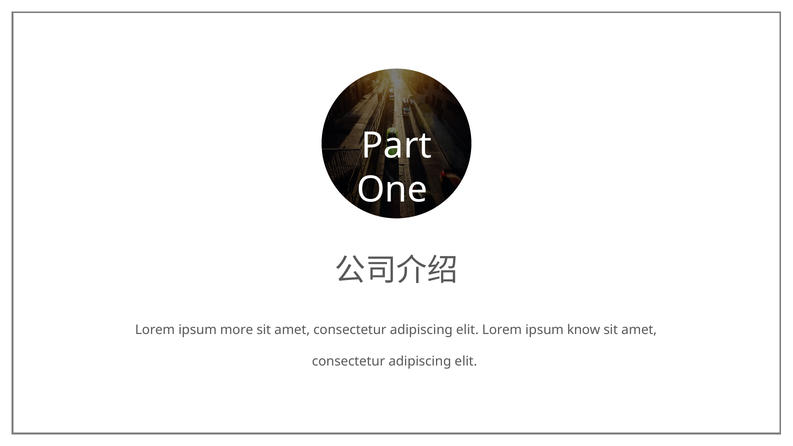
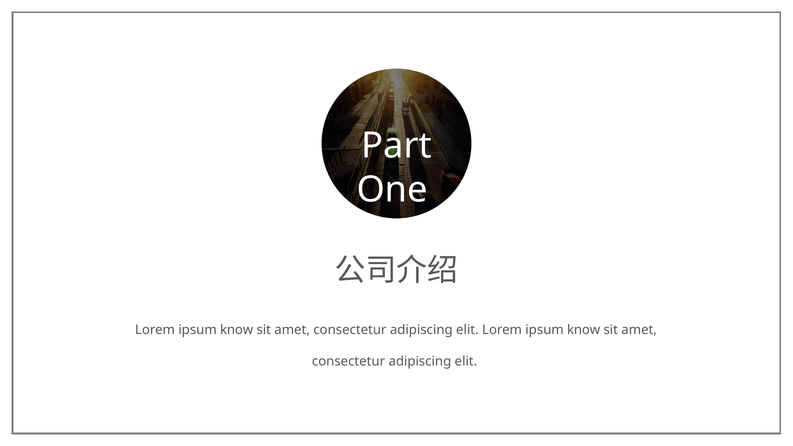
more at (237, 330): more -> know
